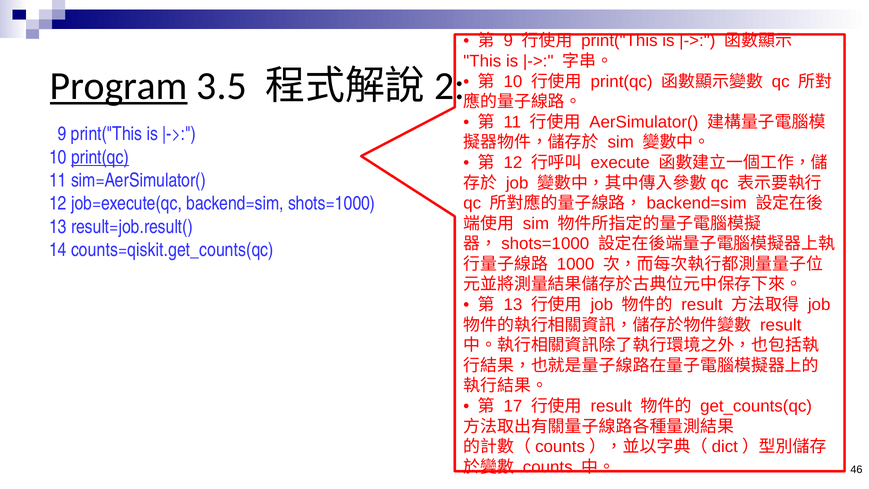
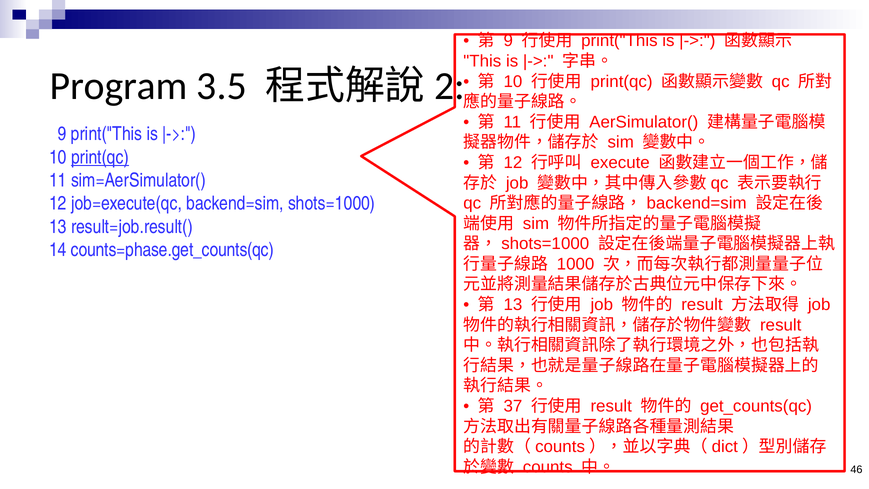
Program underline: present -> none
counts=qiskit.get_counts(qc: counts=qiskit.get_counts(qc -> counts=phase.get_counts(qc
17: 17 -> 37
